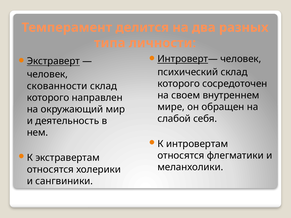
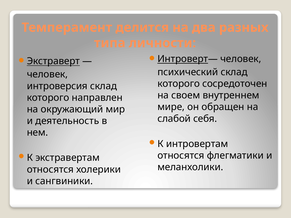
скованности: скованности -> интроверсия
